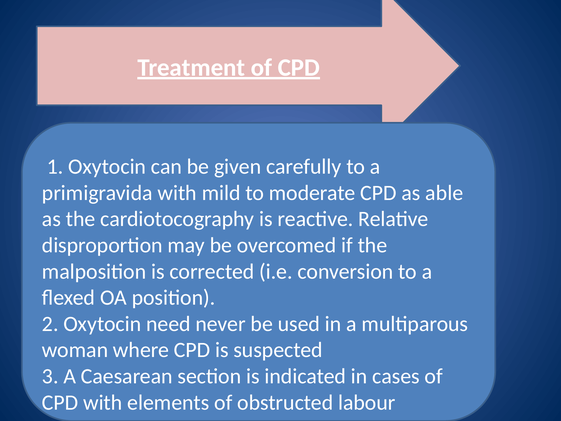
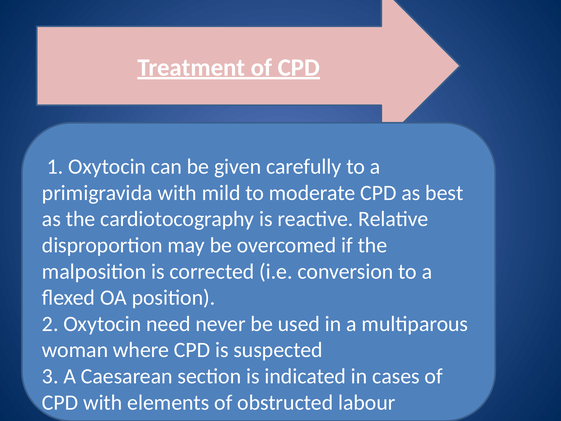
able: able -> best
